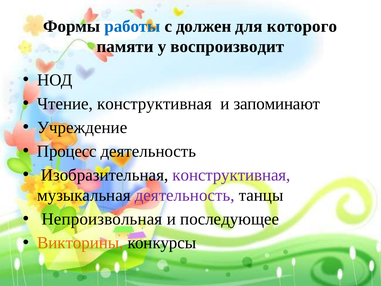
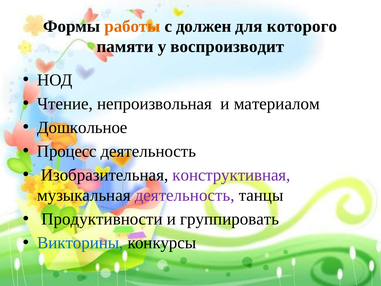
работы colour: blue -> orange
Чтение конструктивная: конструктивная -> непроизвольная
запоминают: запоминают -> материалом
Учреждение: Учреждение -> Дошкольное
Непроизвольная: Непроизвольная -> Продуктивности
последующее: последующее -> группировать
Викторины colour: orange -> blue
